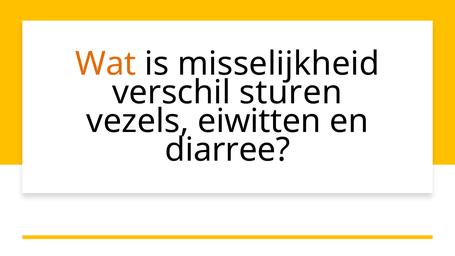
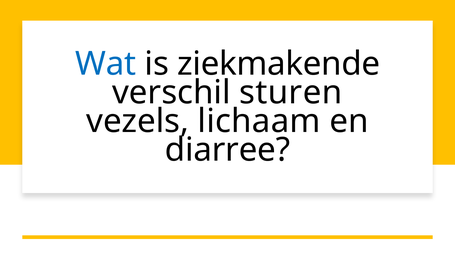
Wat colour: orange -> blue
misselijkheid: misselijkheid -> ziekmakende
eiwitten: eiwitten -> lichaam
